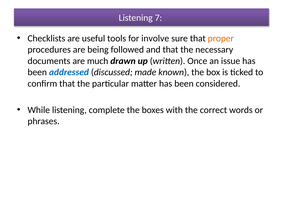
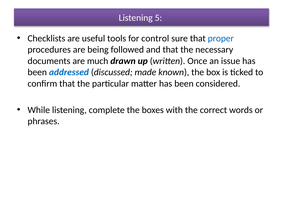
7: 7 -> 5
involve: involve -> control
proper colour: orange -> blue
